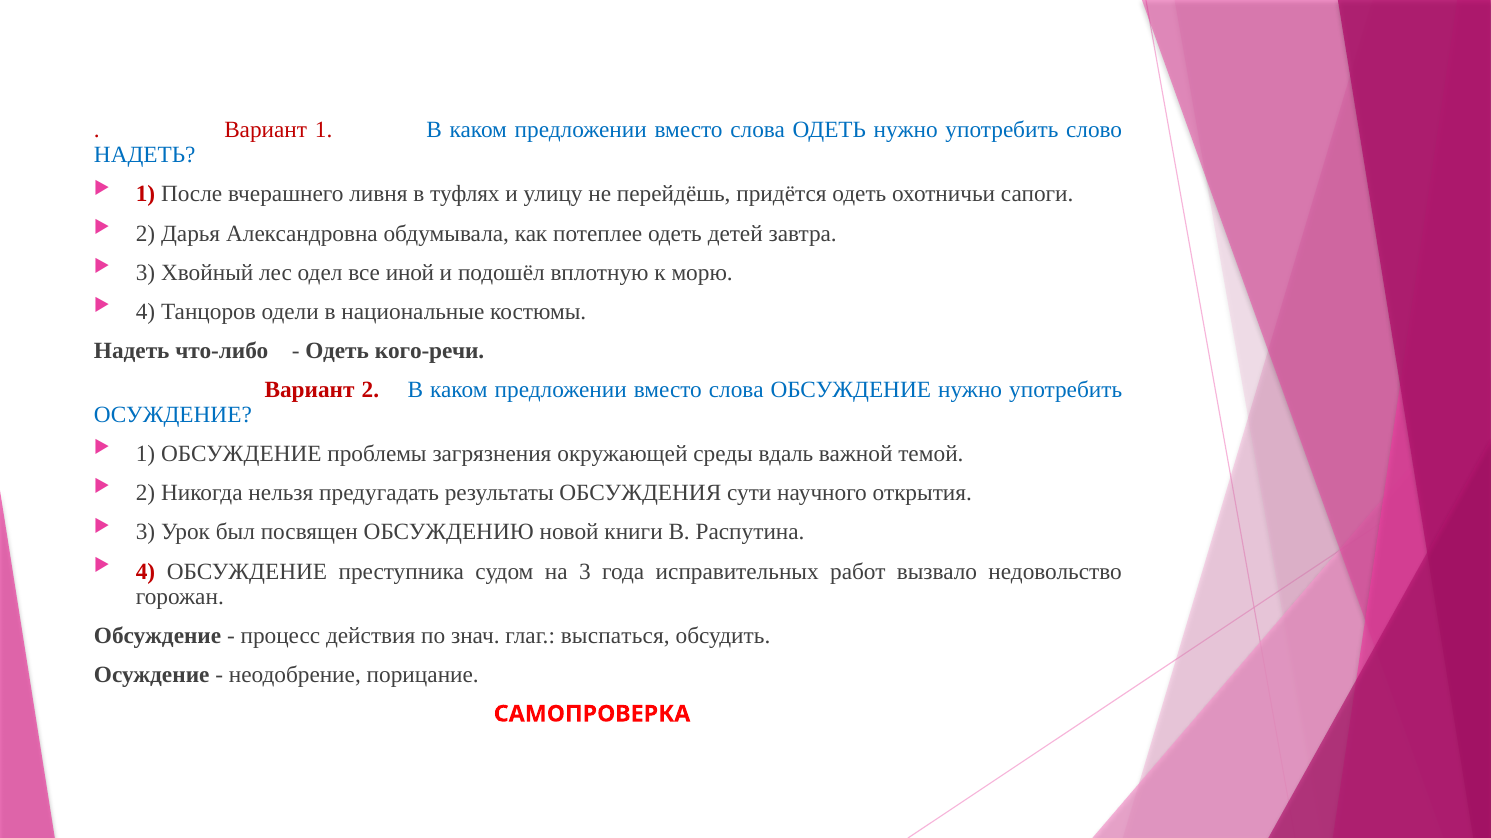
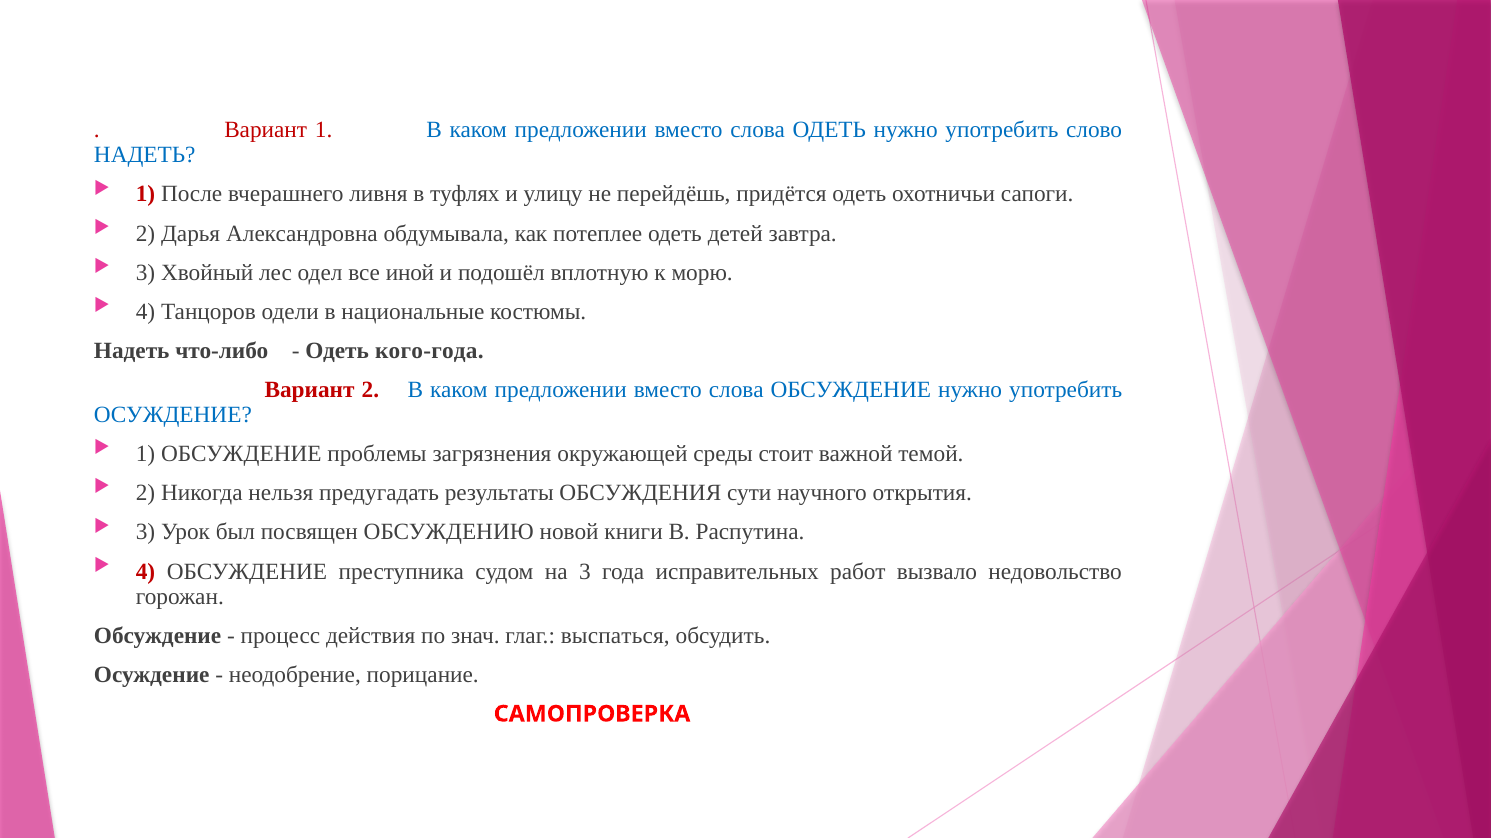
кого-речи: кого-речи -> кого-года
вдаль: вдаль -> стоит
